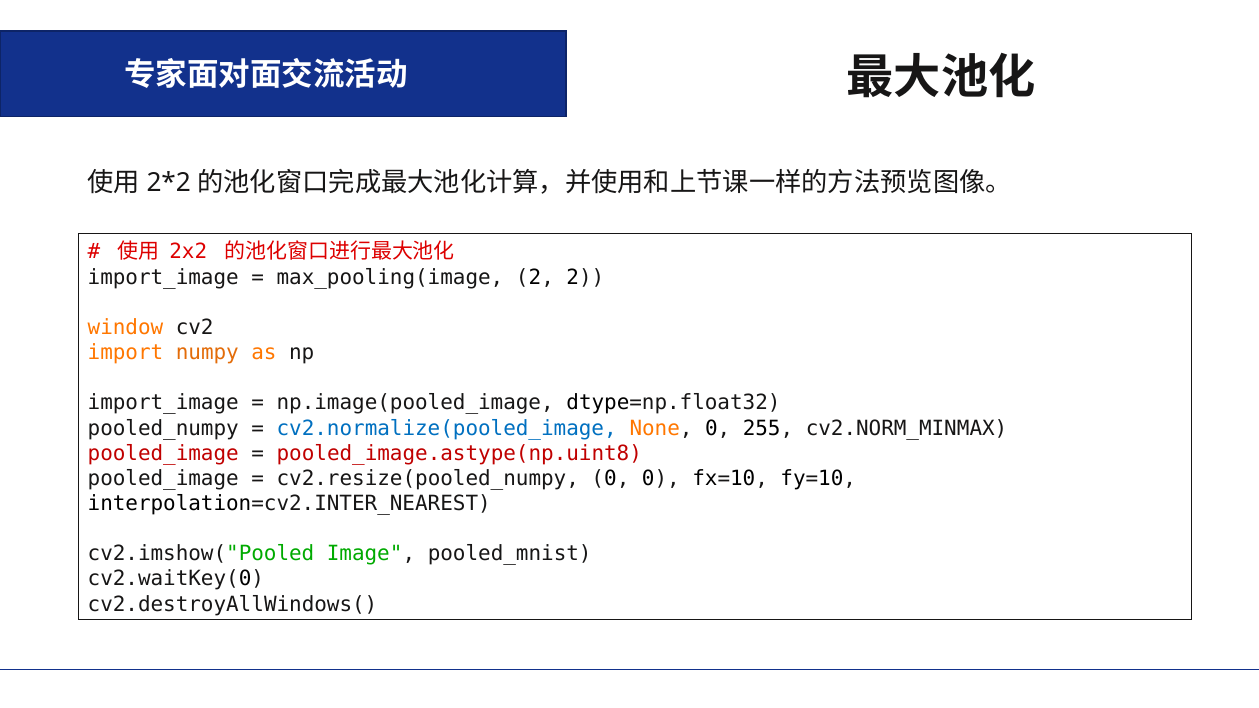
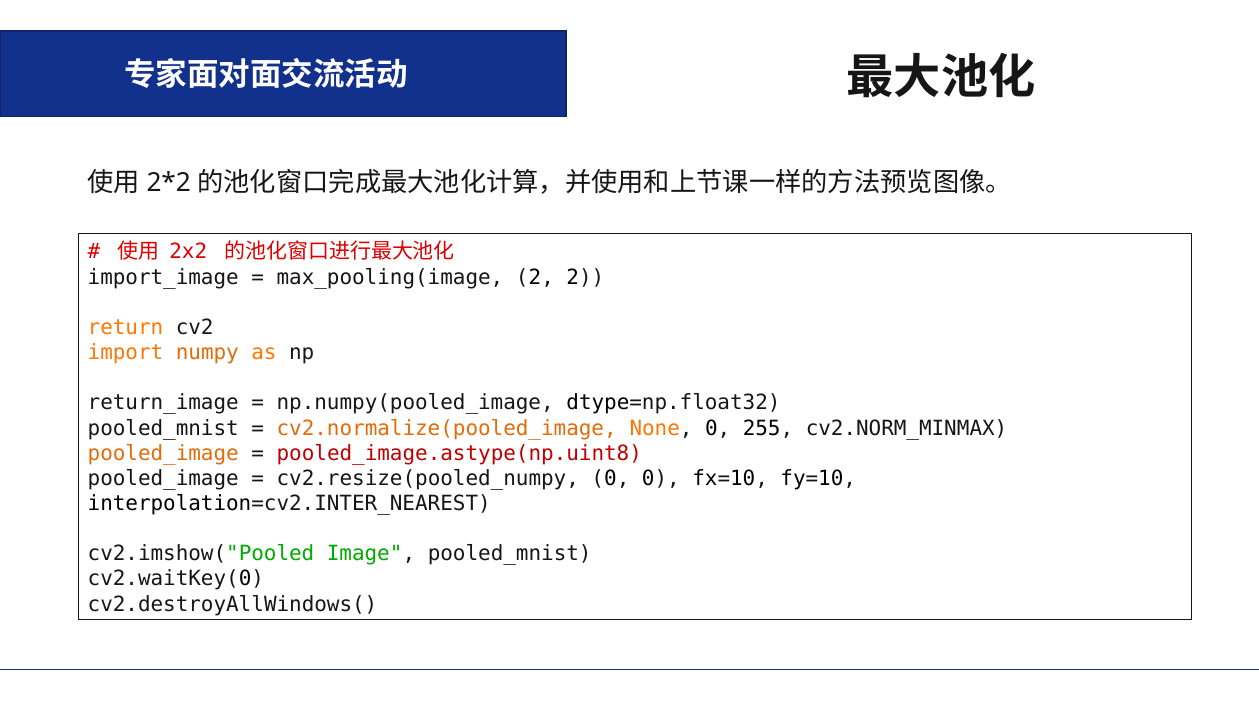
window: window -> return
import_image at (163, 403): import_image -> return_image
np.image(pooled_image: np.image(pooled_image -> np.numpy(pooled_image
pooled_numpy at (163, 428): pooled_numpy -> pooled_mnist
cv2.normalize(pooled_image colour: blue -> orange
pooled_image at (163, 453) colour: red -> orange
